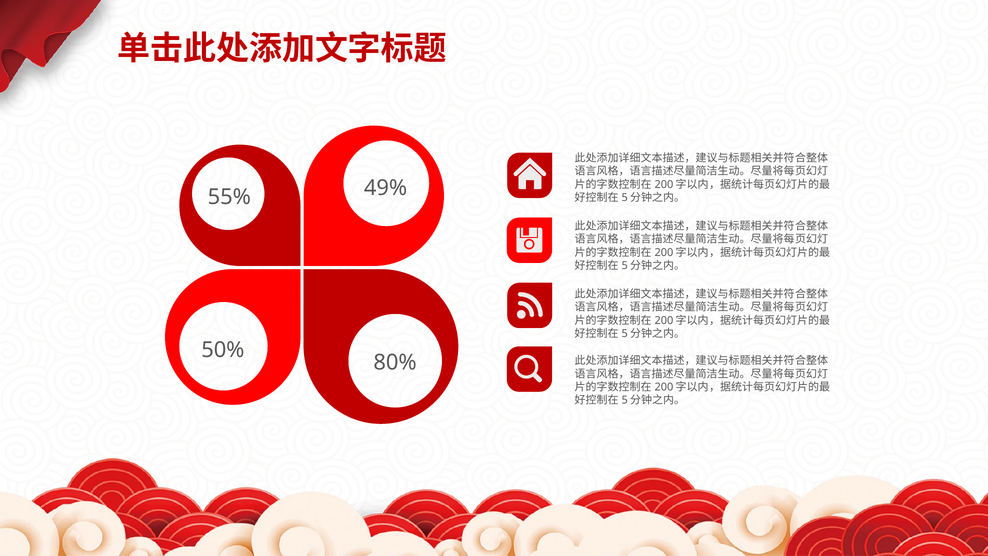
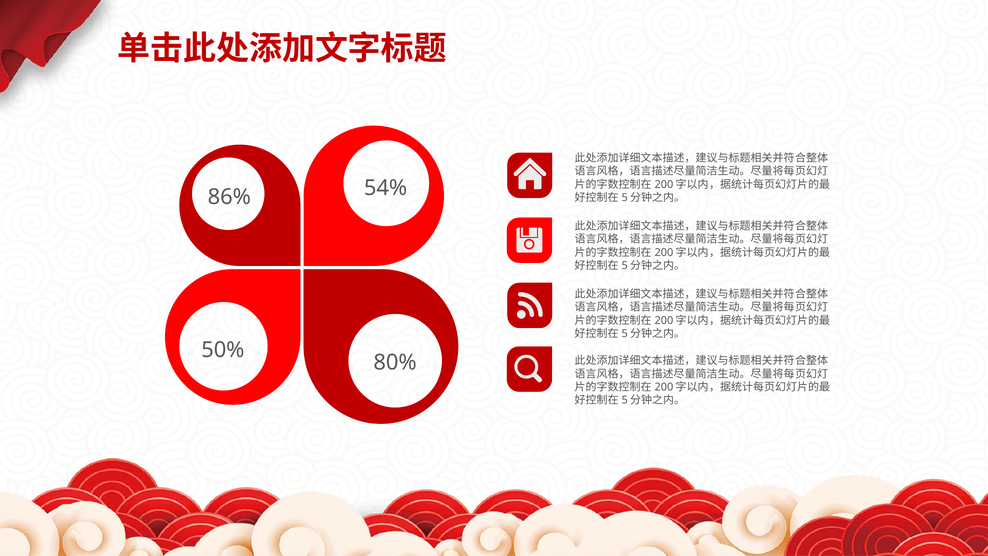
49%: 49% -> 54%
55%: 55% -> 86%
